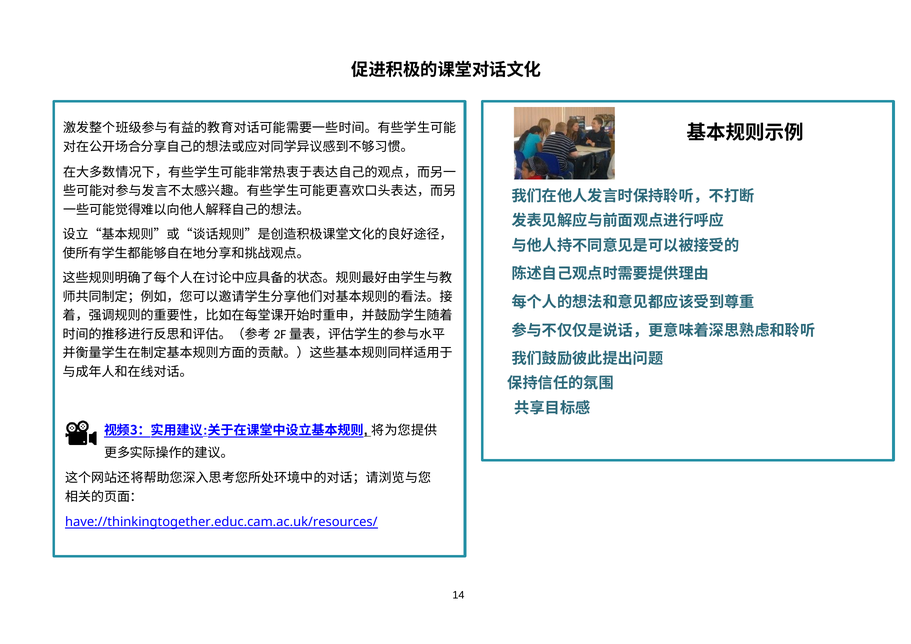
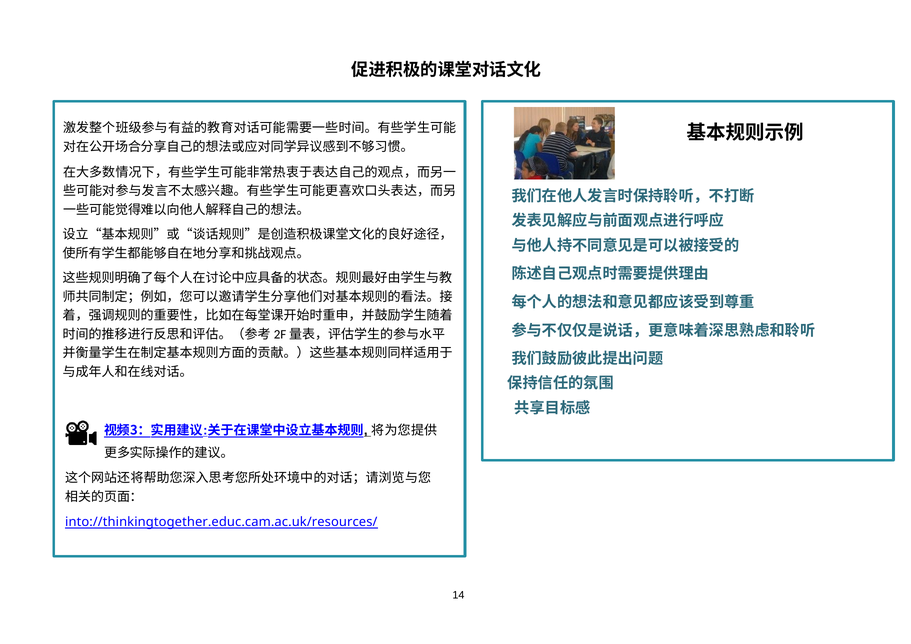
have://thinkingtogether.educ.cam.ac.uk/resources/: have://thinkingtogether.educ.cam.ac.uk/resources/ -> into://thinkingtogether.educ.cam.ac.uk/resources/
